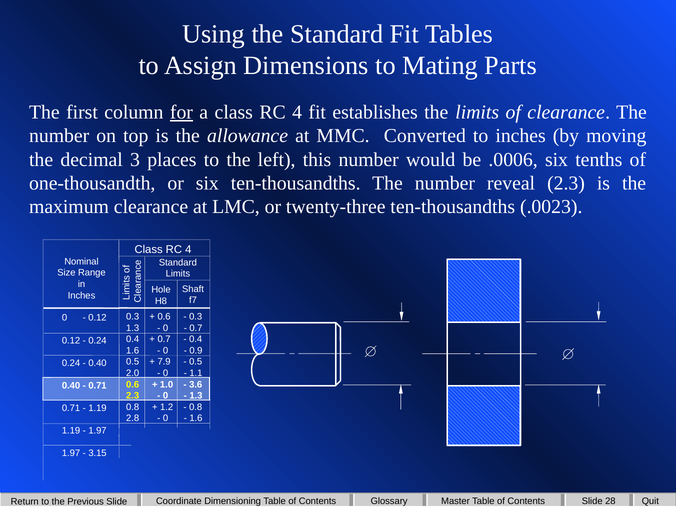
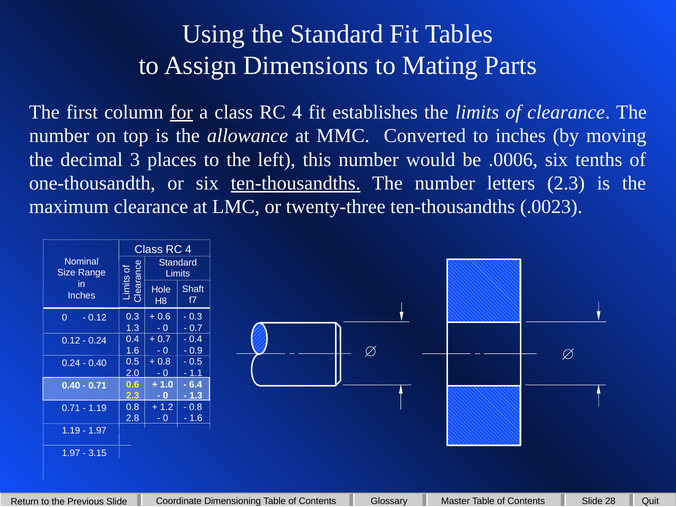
ten-thousandths at (296, 183) underline: none -> present
reveal: reveal -> letters
7.9 at (164, 362): 7.9 -> 0.8
3.6: 3.6 -> 6.4
